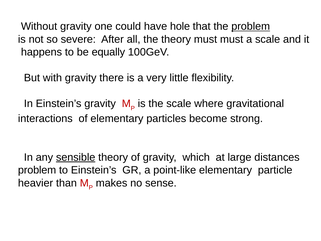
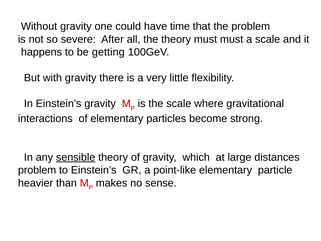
hole: hole -> time
problem at (251, 26) underline: present -> none
equally: equally -> getting
